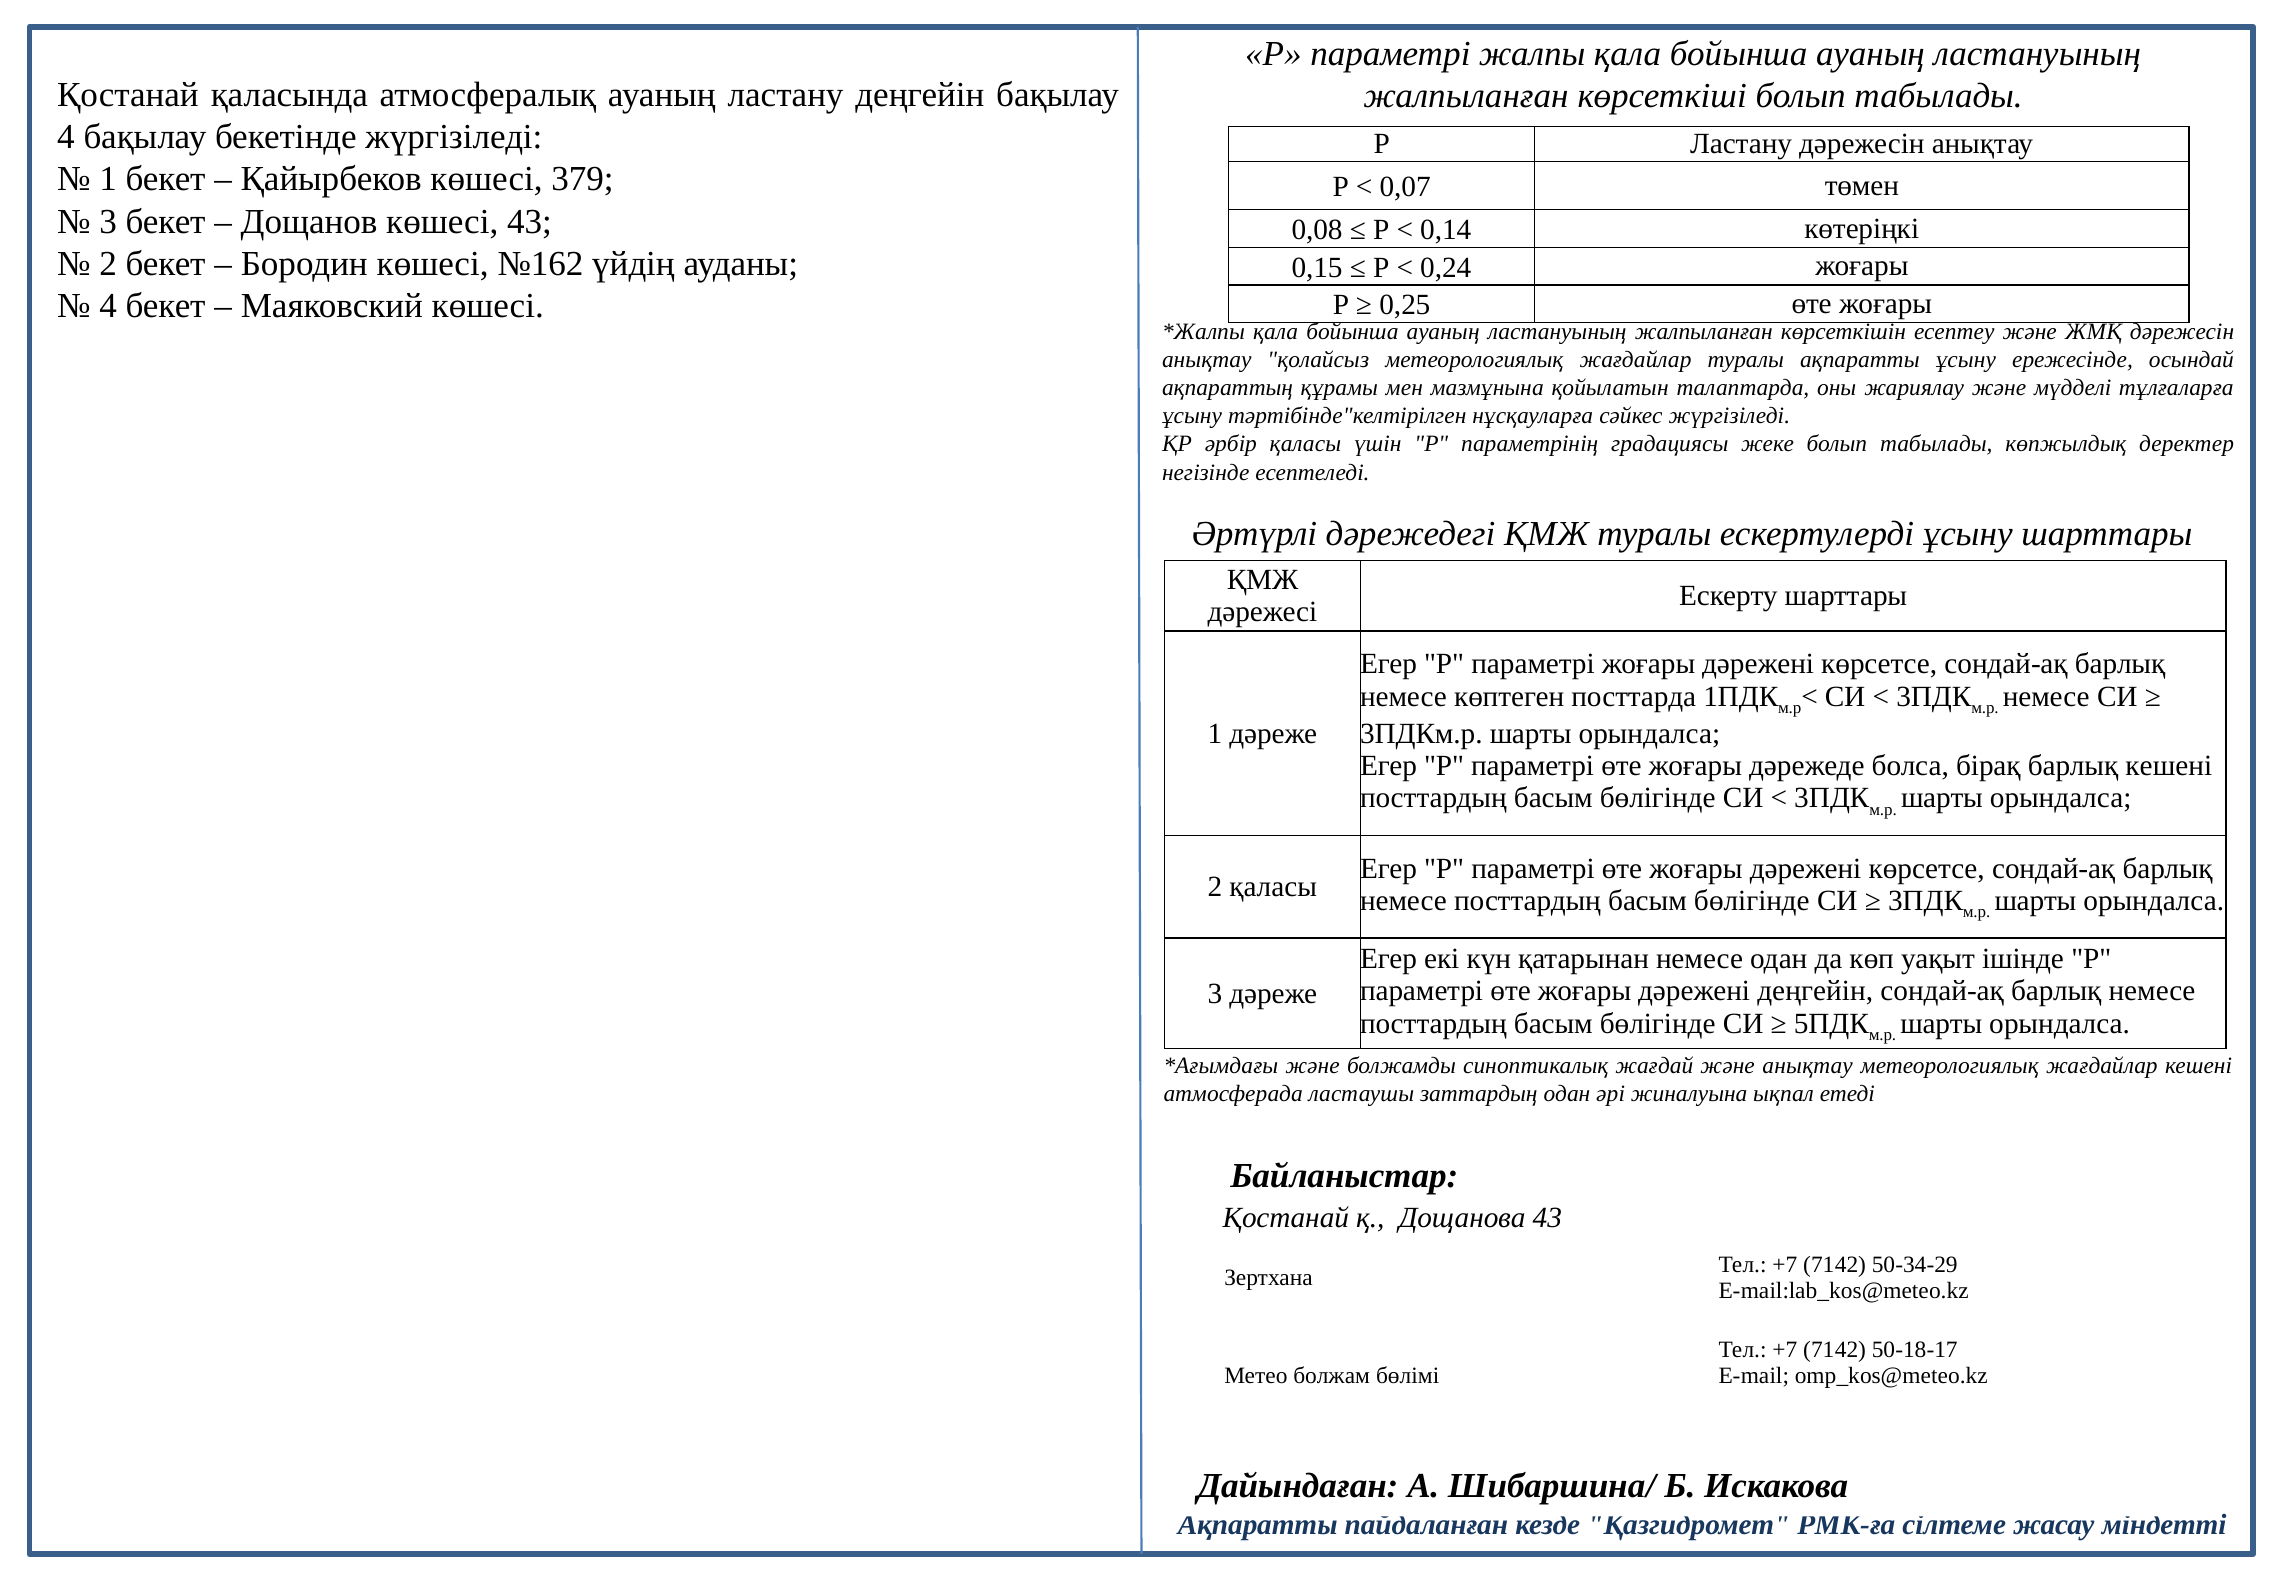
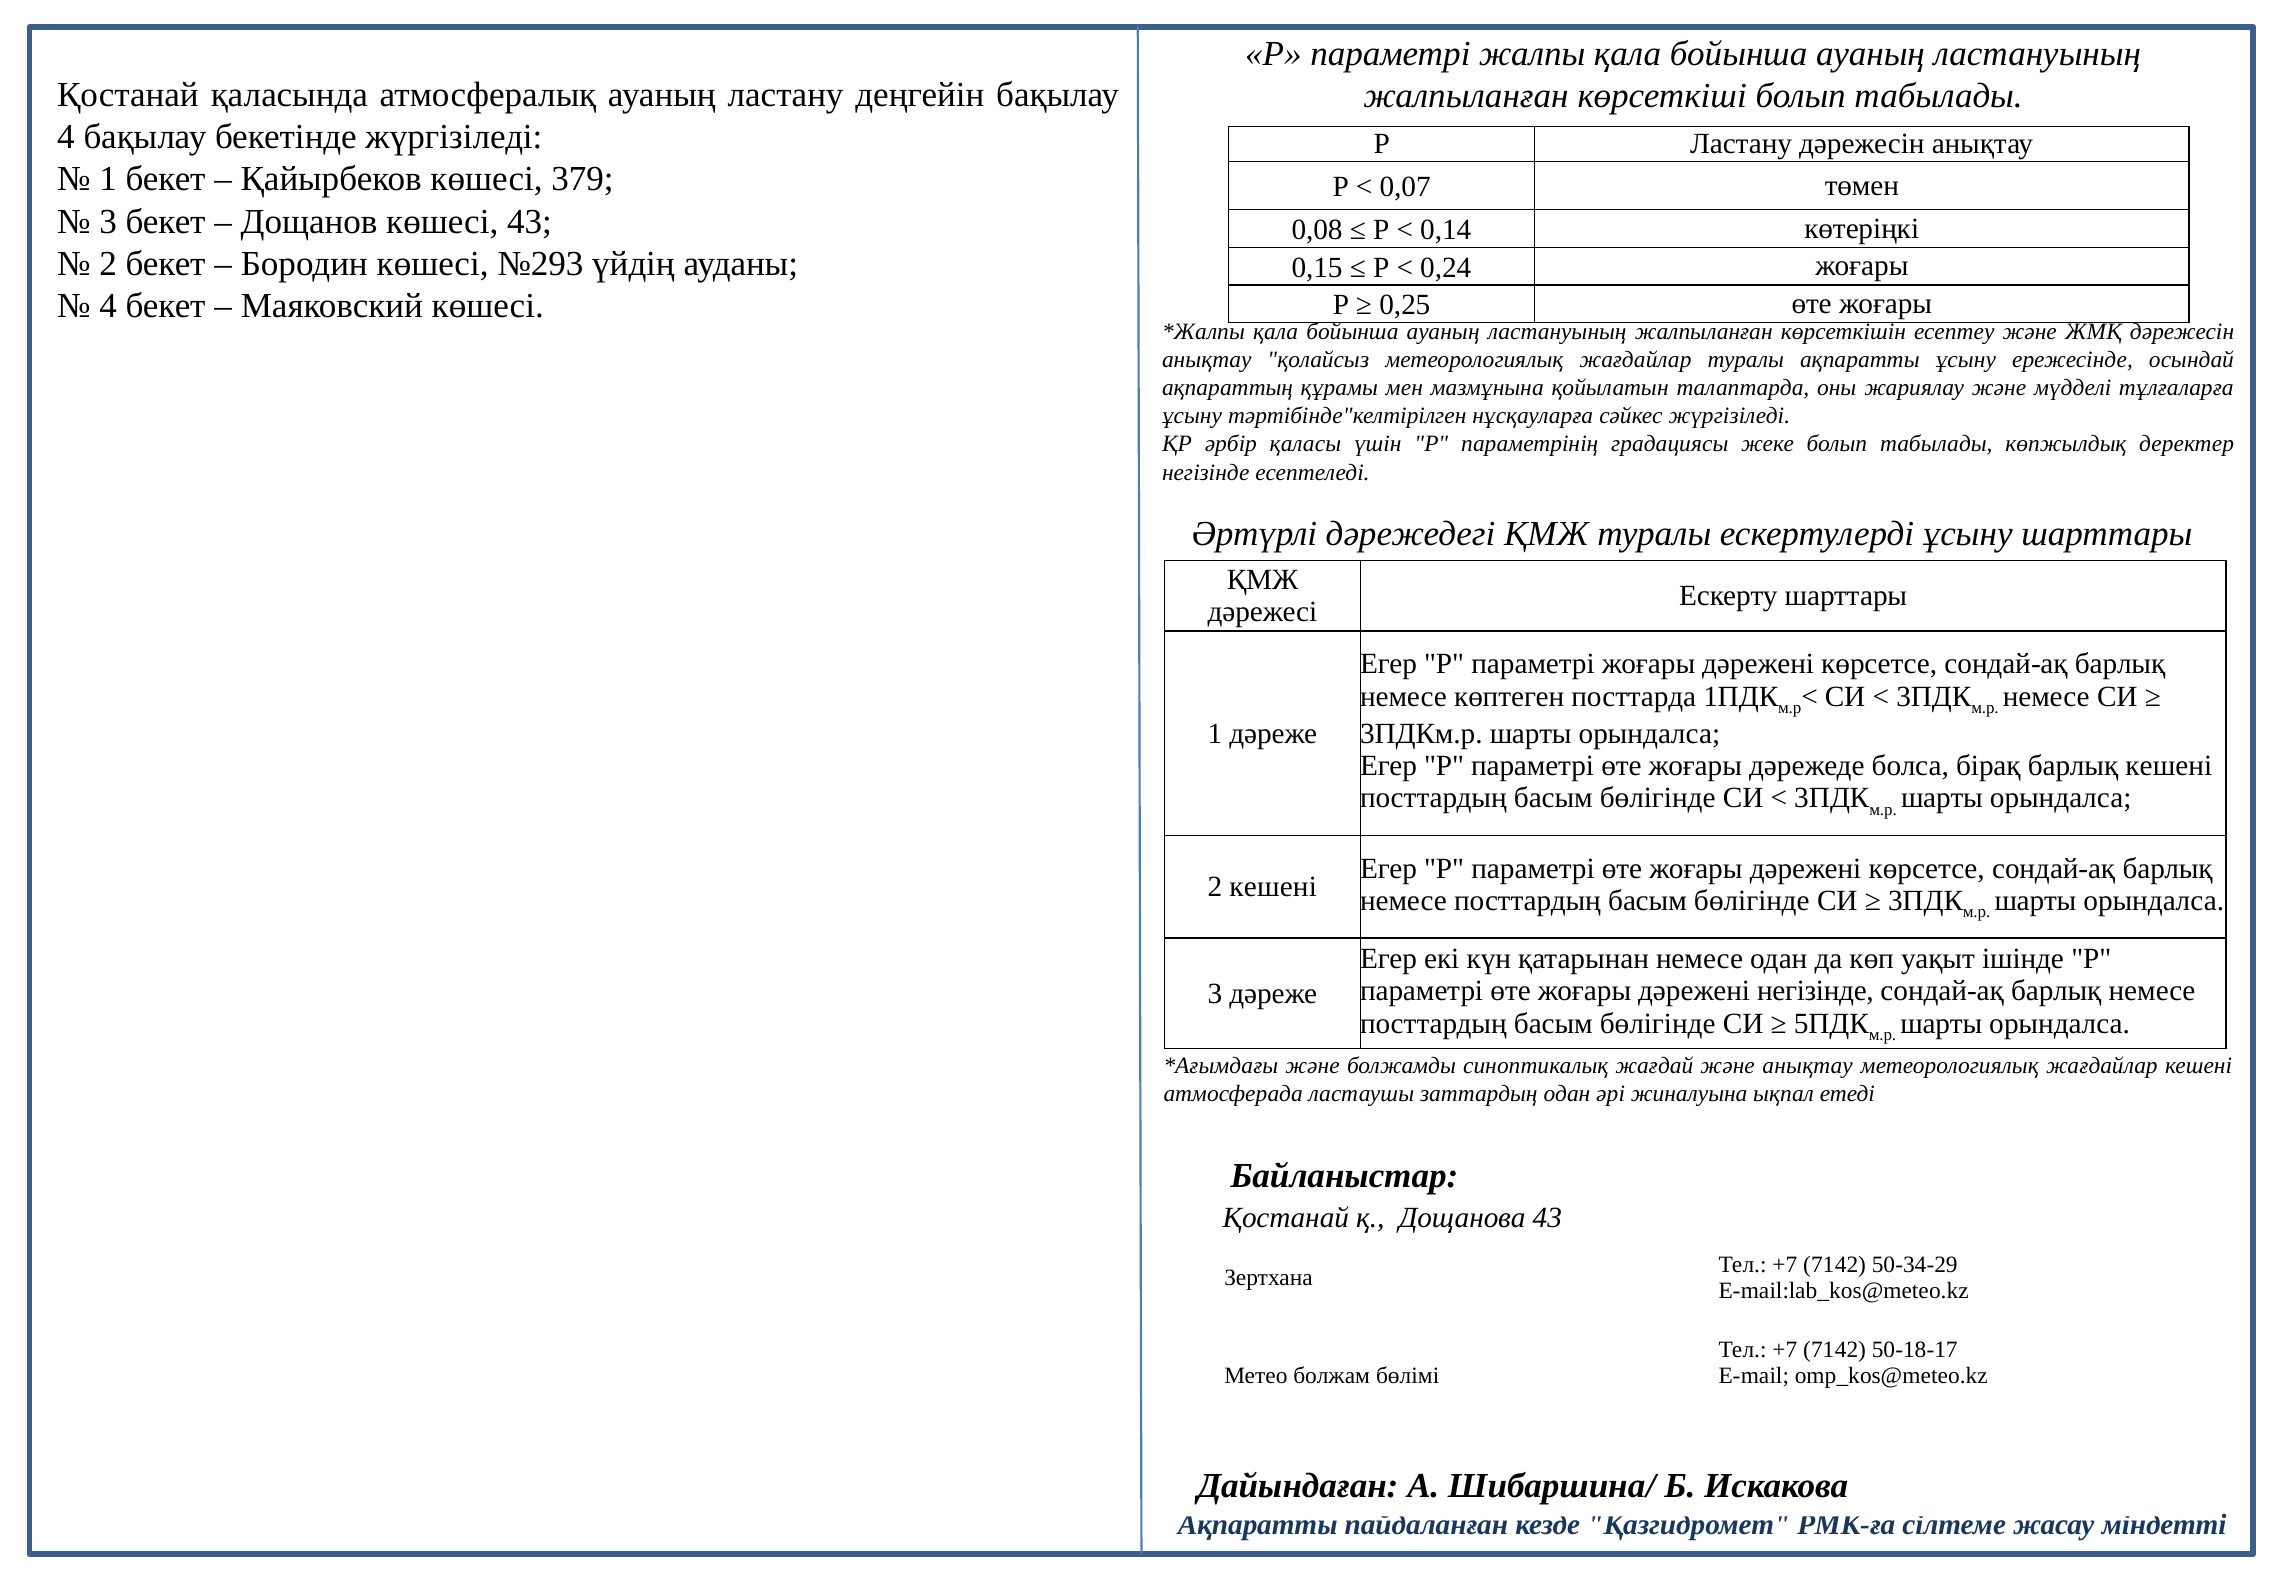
№162: №162 -> №293
2 қаласы: қаласы -> кешені
дәрежені деңгейін: деңгейін -> негізінде
